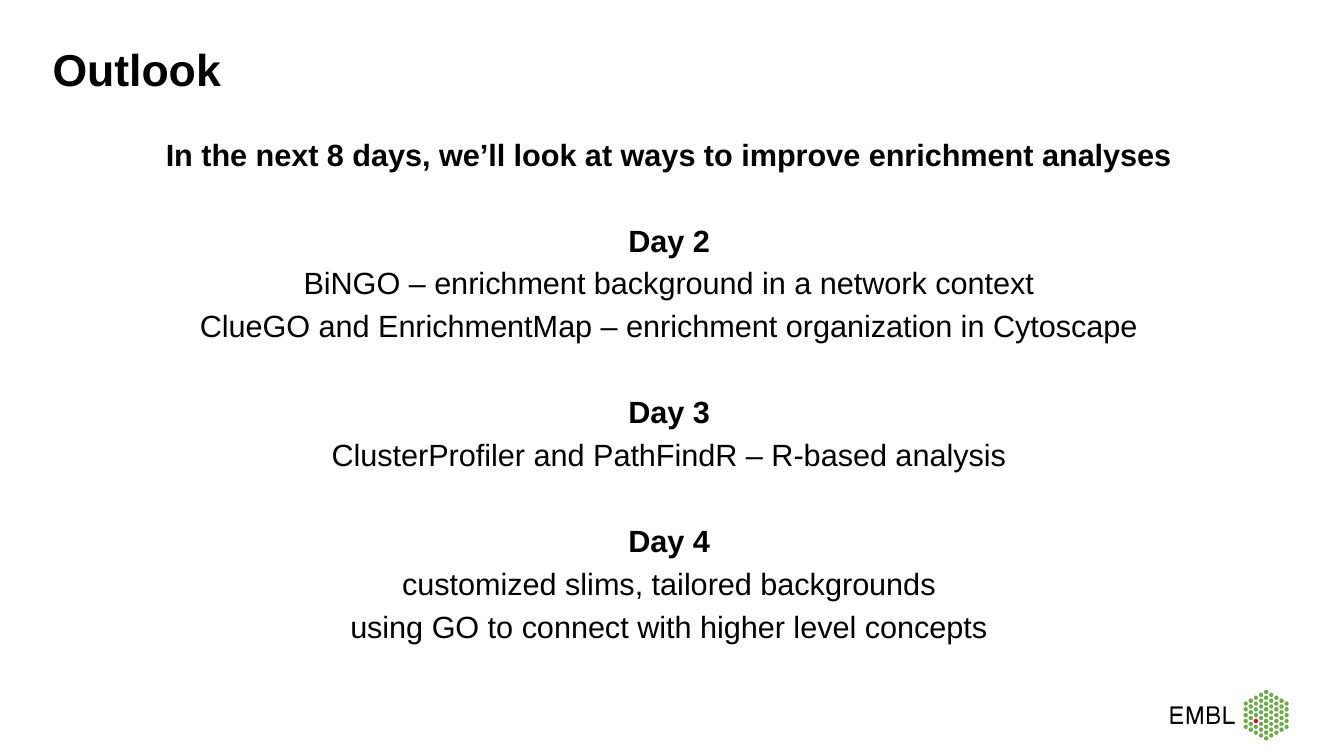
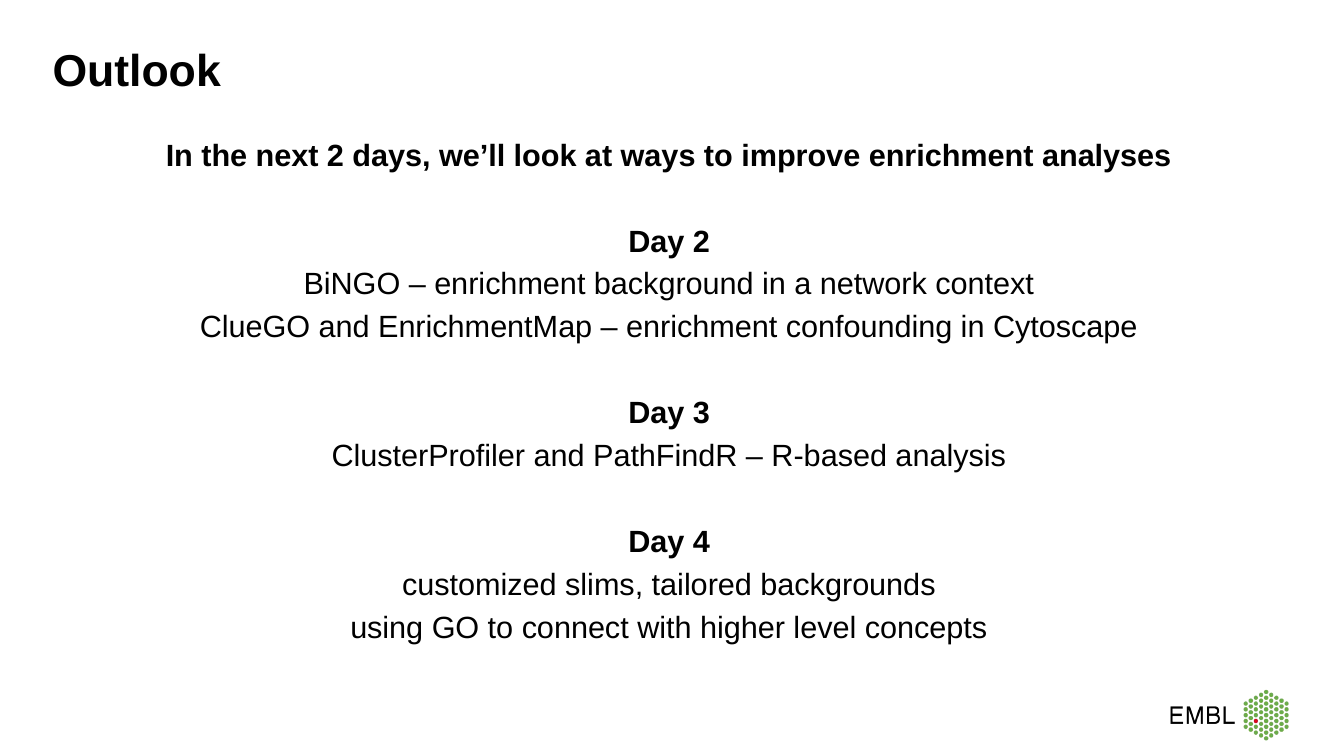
next 8: 8 -> 2
organization: organization -> confounding
